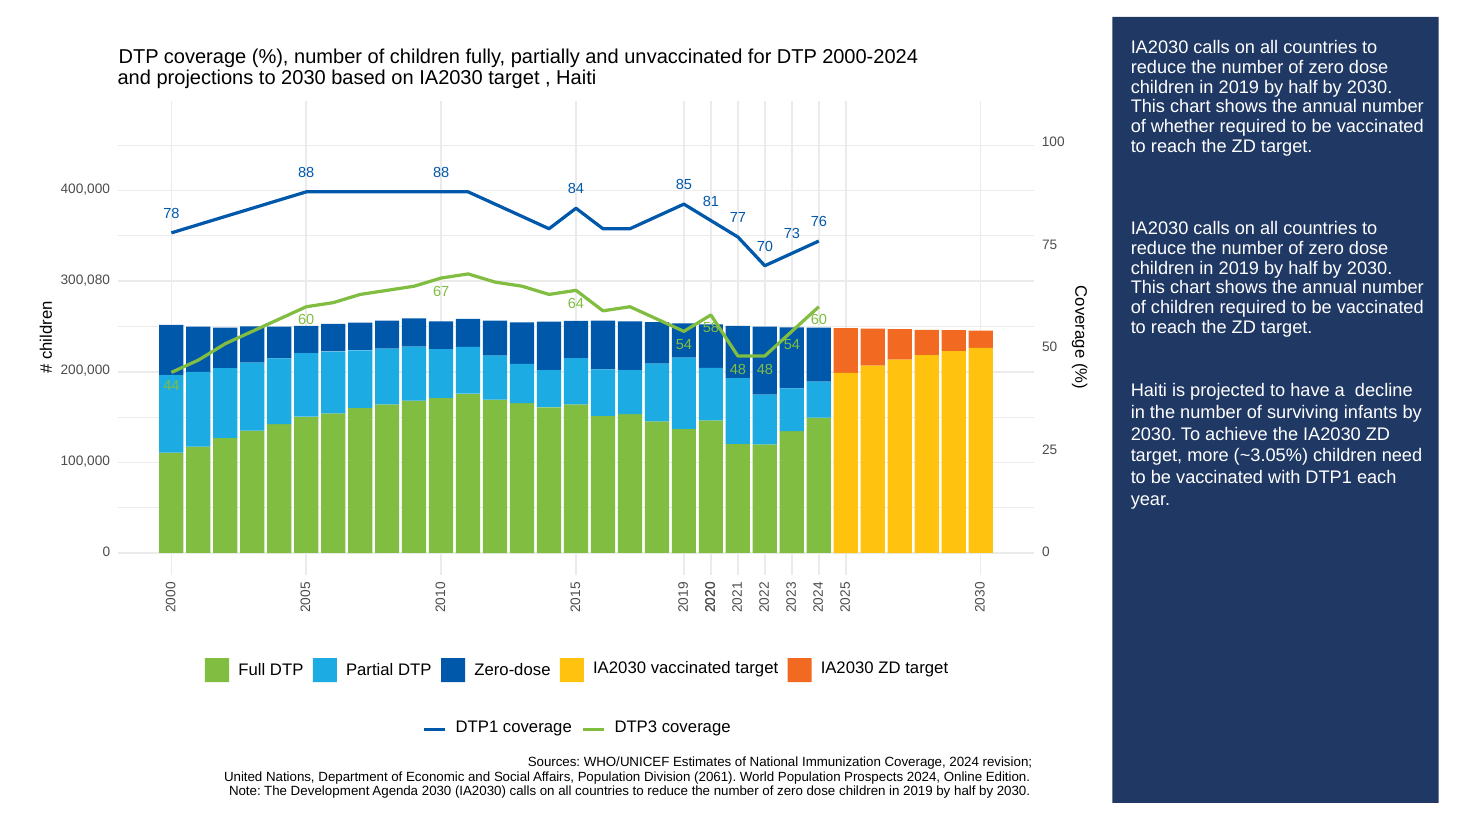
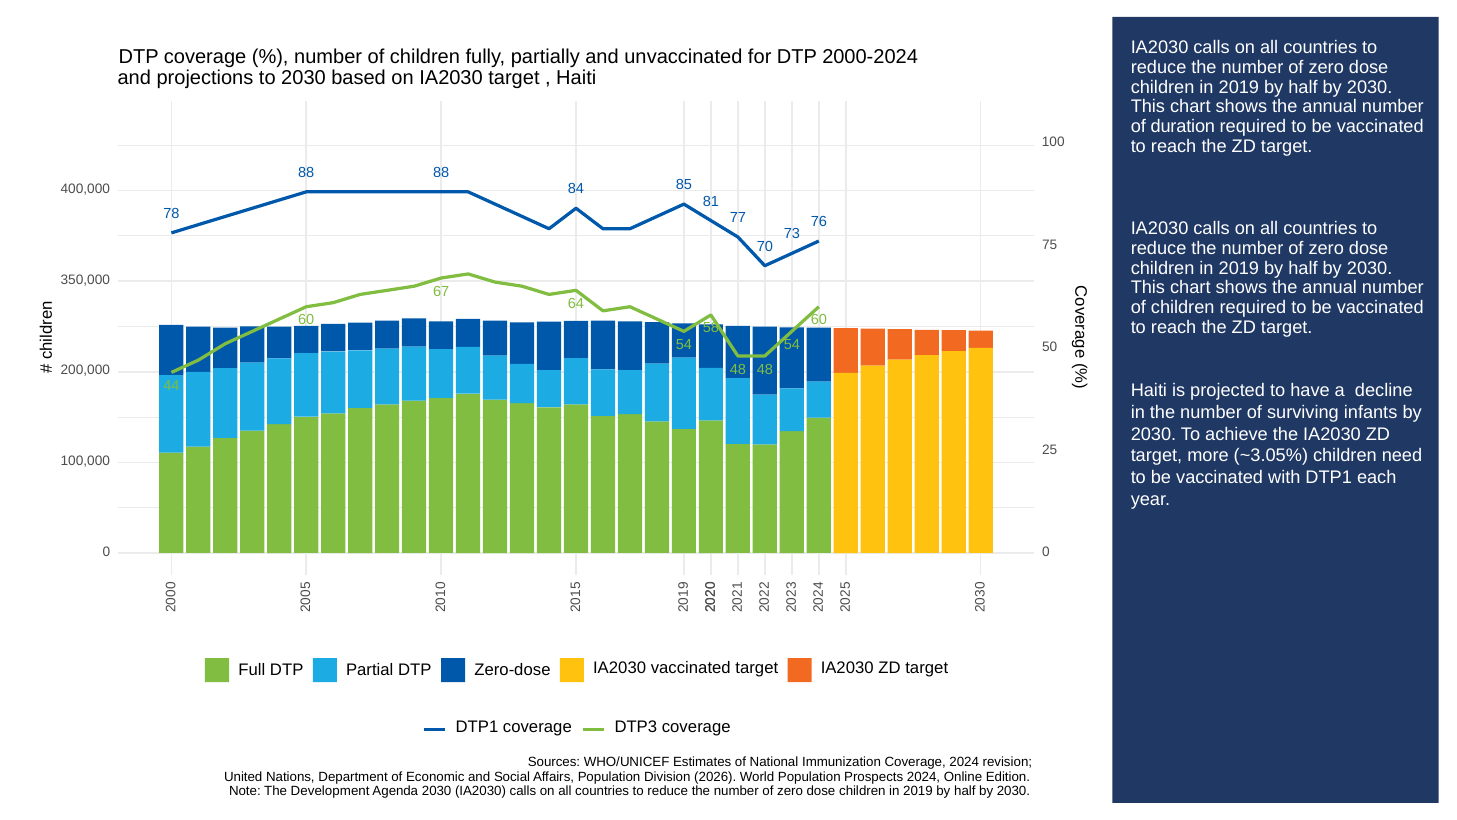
whether: whether -> duration
300,080: 300,080 -> 350,000
2061: 2061 -> 2026
